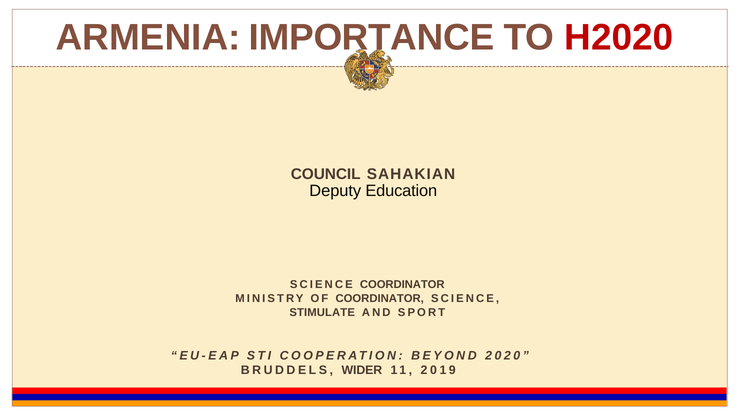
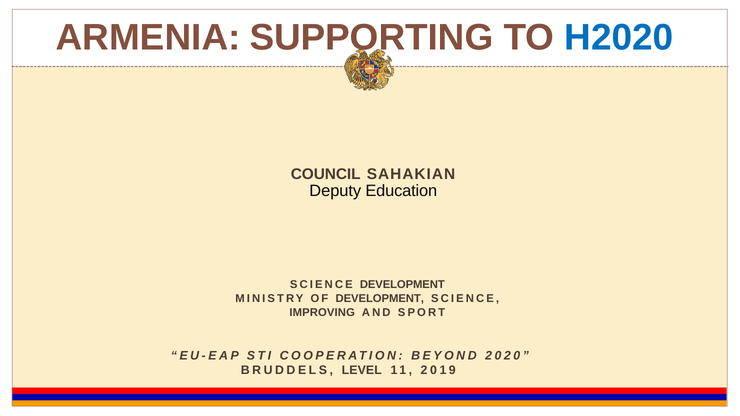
IMPORTANCE: IMPORTANCE -> SUPPORTING
H2020 colour: red -> blue
SCIENCE COORDINATOR: COORDINATOR -> DEVELOPMENT
OF COORDINATOR: COORDINATOR -> DEVELOPMENT
STIMULATE: STIMULATE -> IMPROVING
WIDER: WIDER -> LEVEL
